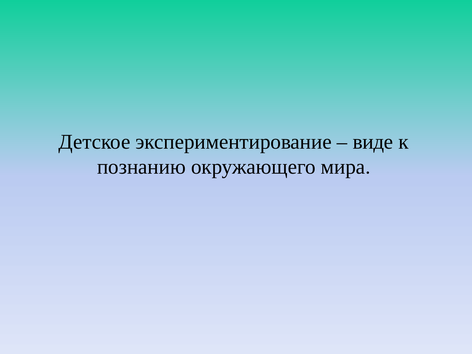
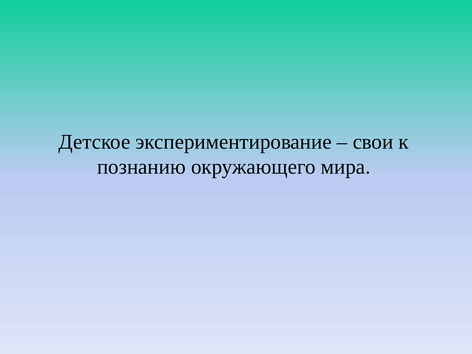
виде: виде -> свои
